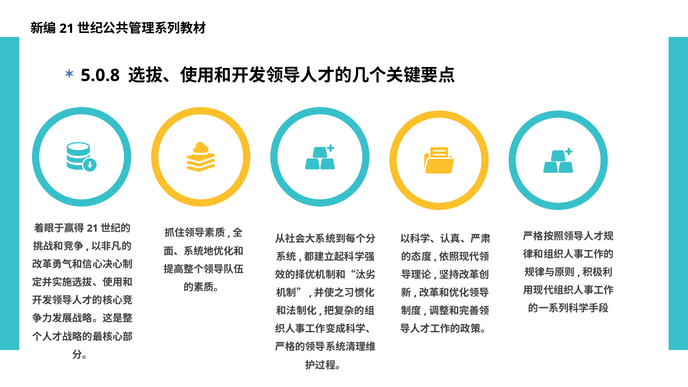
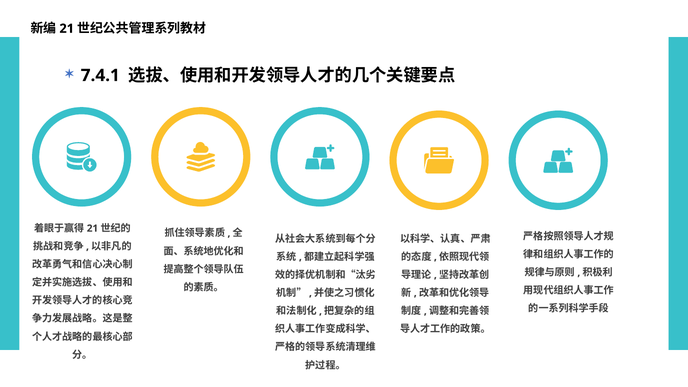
5.0.8: 5.0.8 -> 7.4.1
